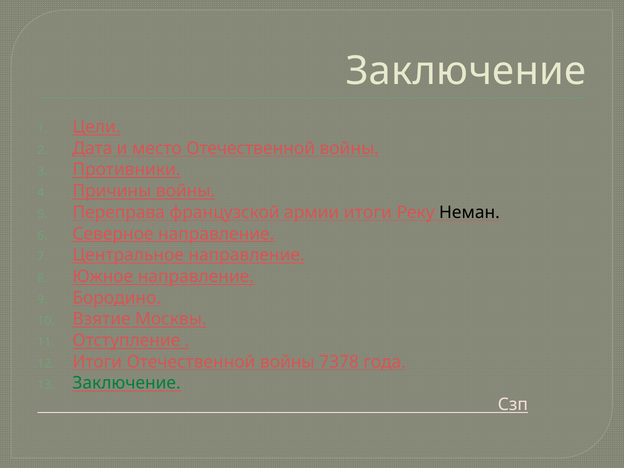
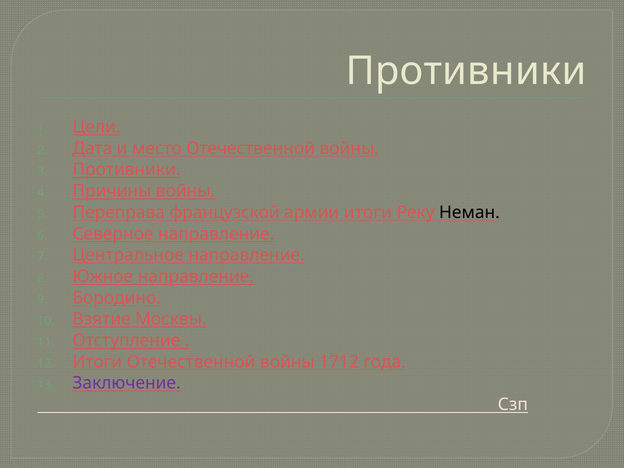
Заключение at (466, 71): Заключение -> Противники
7378: 7378 -> 1712
Заключение at (127, 383) colour: green -> purple
